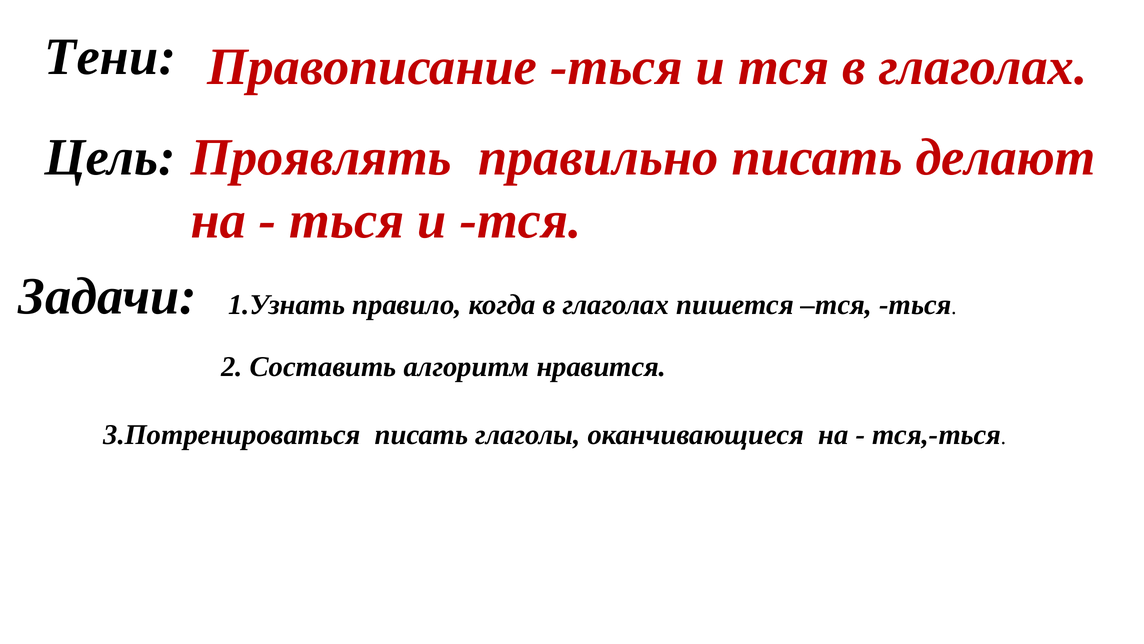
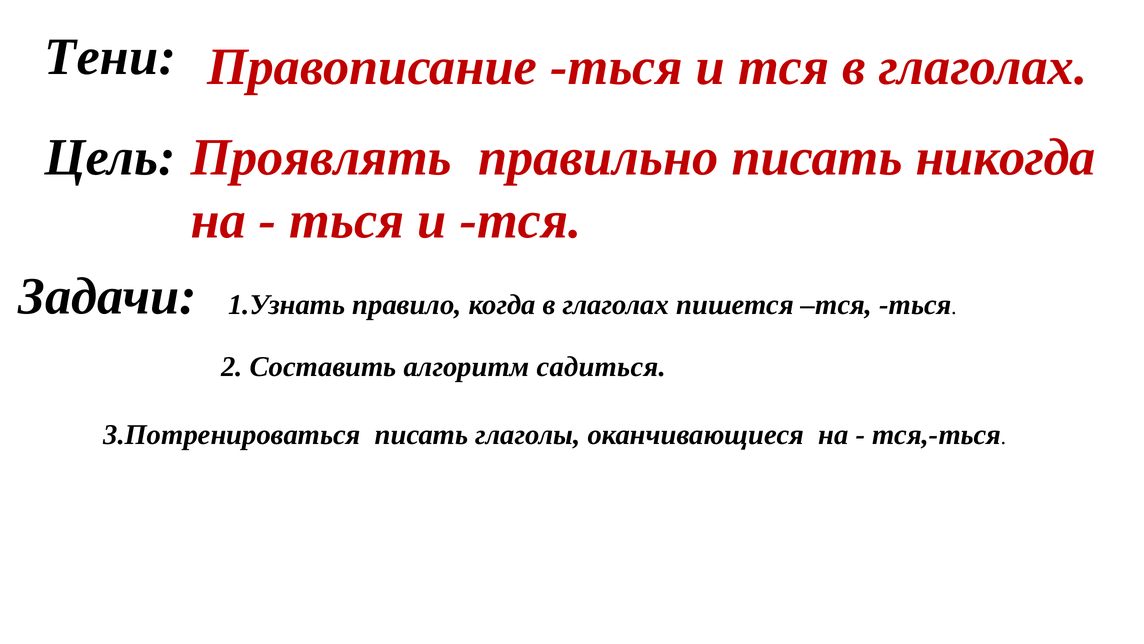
делают: делают -> никогда
нравится: нравится -> садиться
